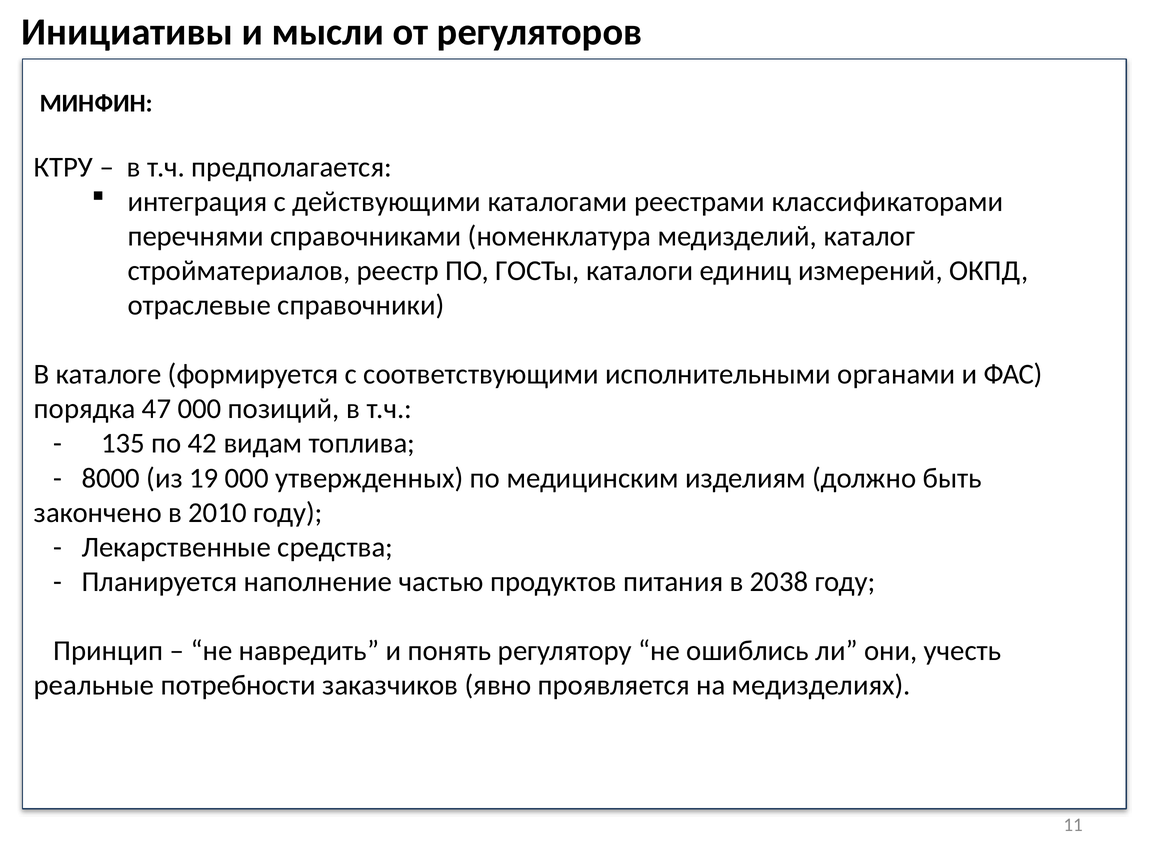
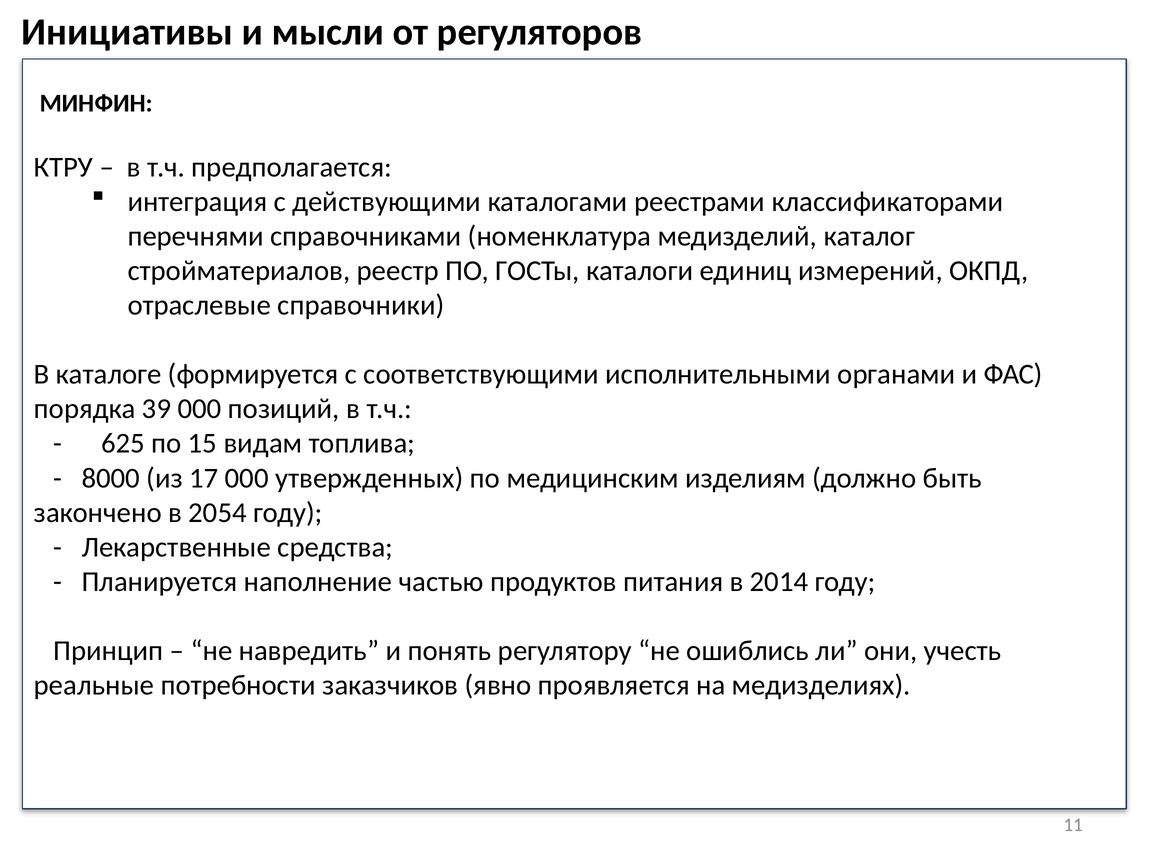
47: 47 -> 39
135: 135 -> 625
42: 42 -> 15
19: 19 -> 17
2010: 2010 -> 2054
2038: 2038 -> 2014
